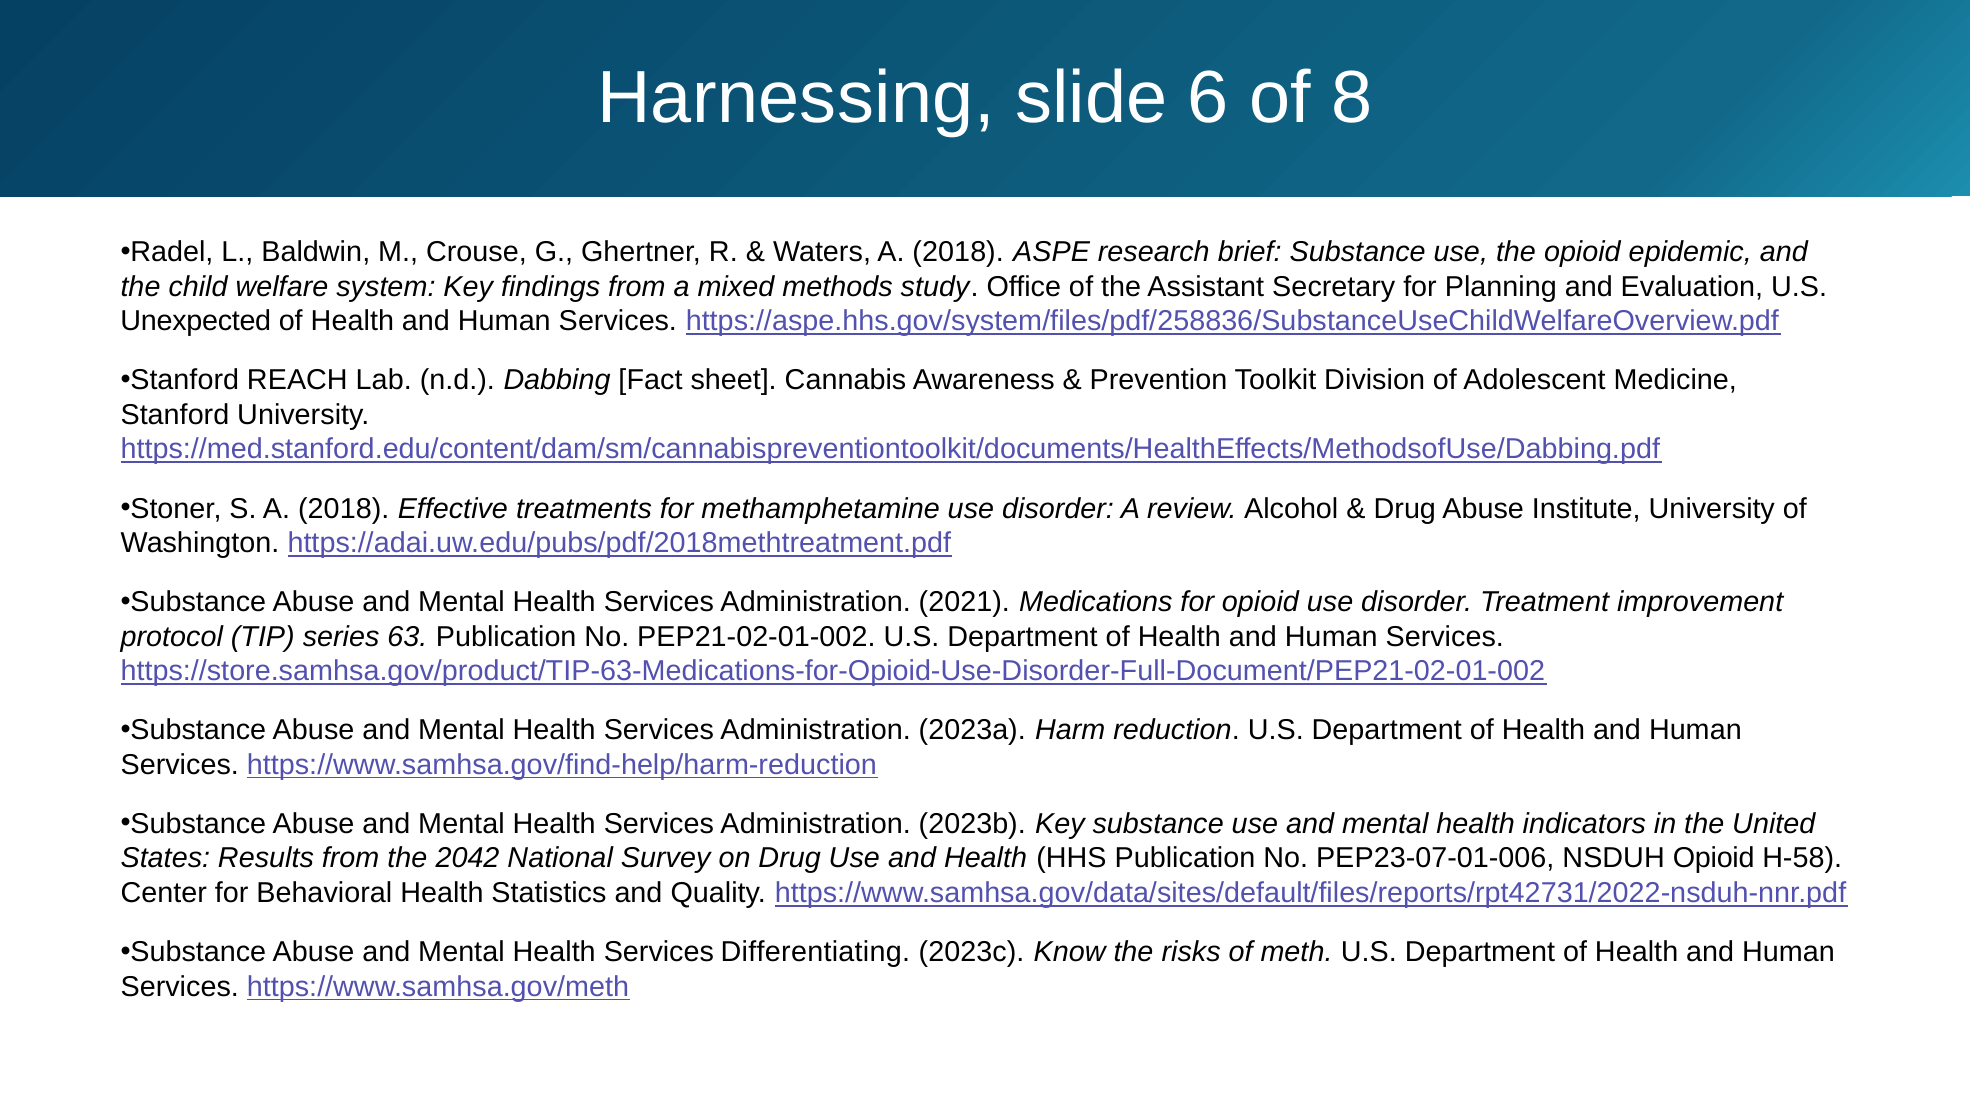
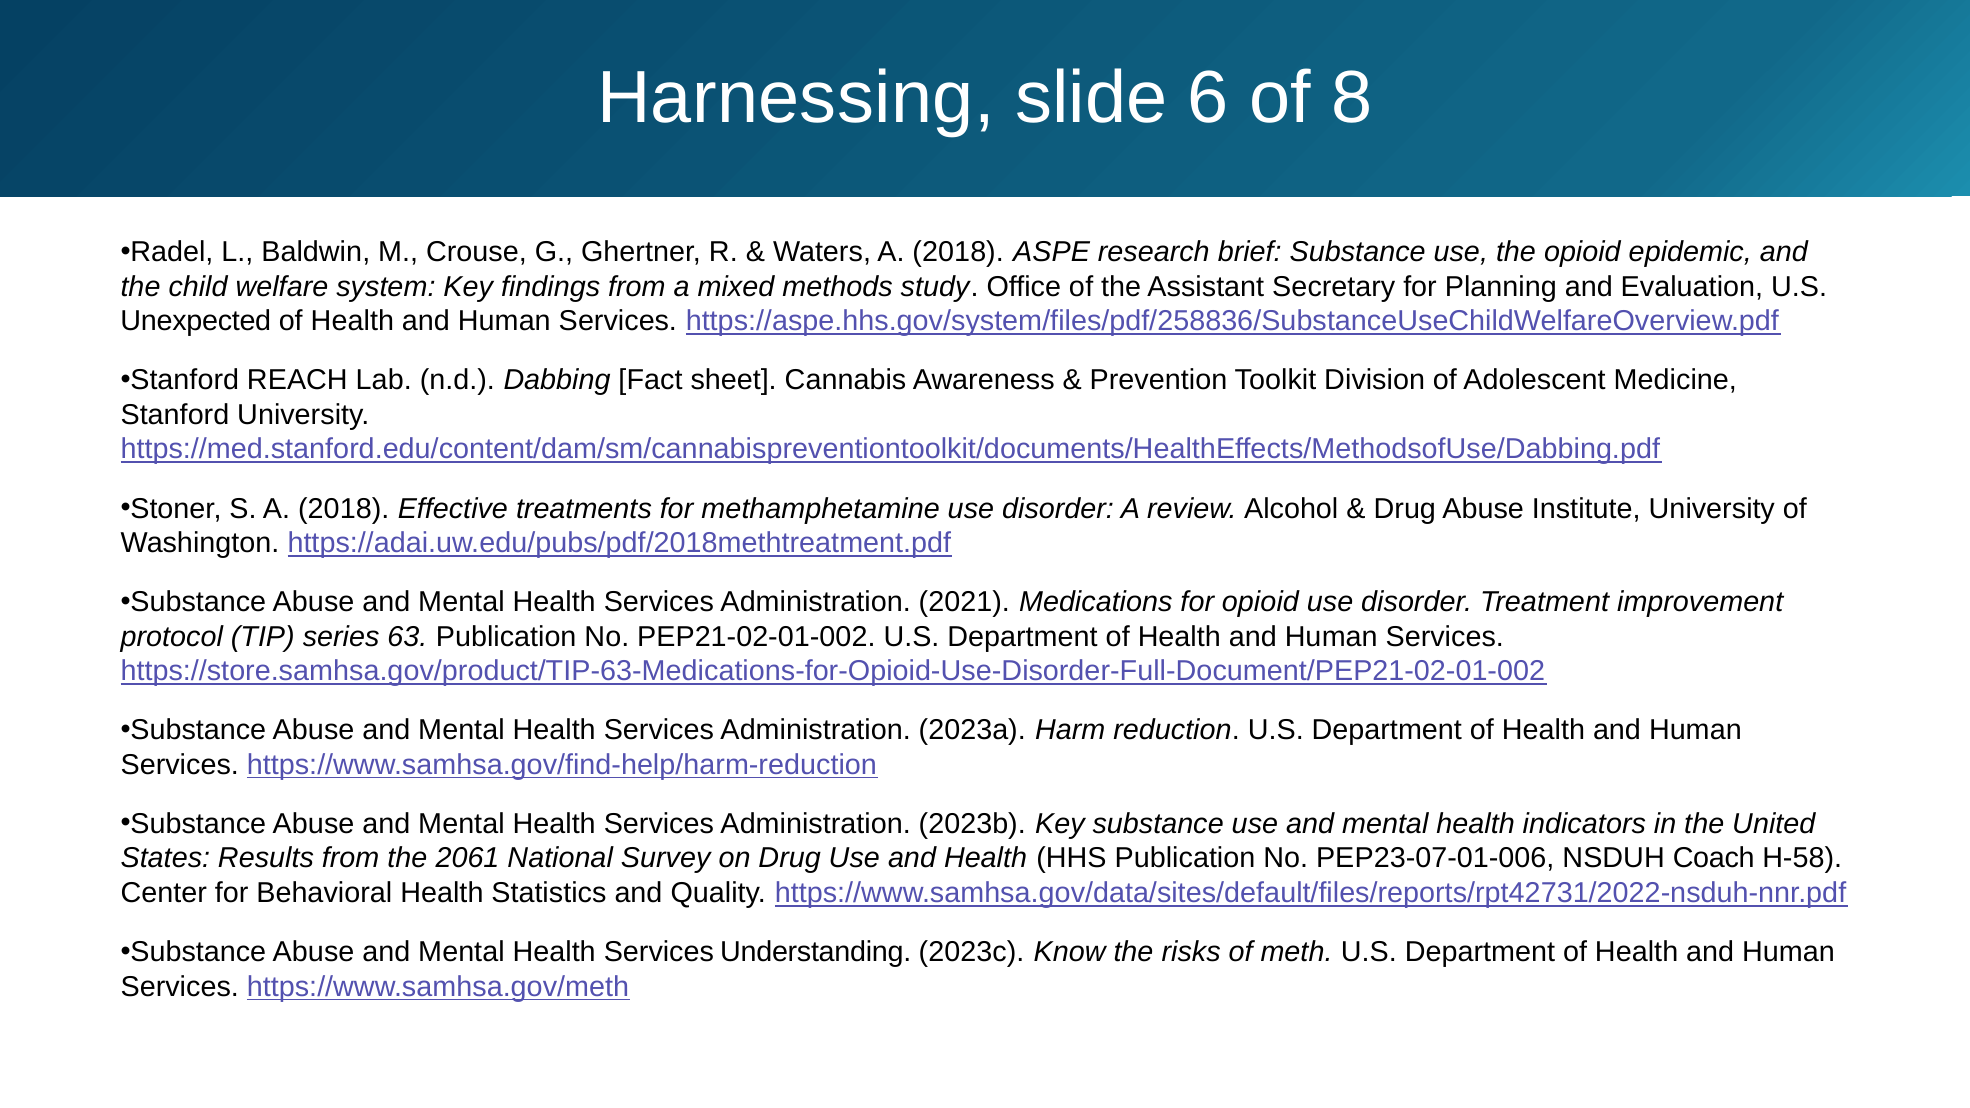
2042: 2042 -> 2061
NSDUH Opioid: Opioid -> Coach
Differentiating: Differentiating -> Understanding
